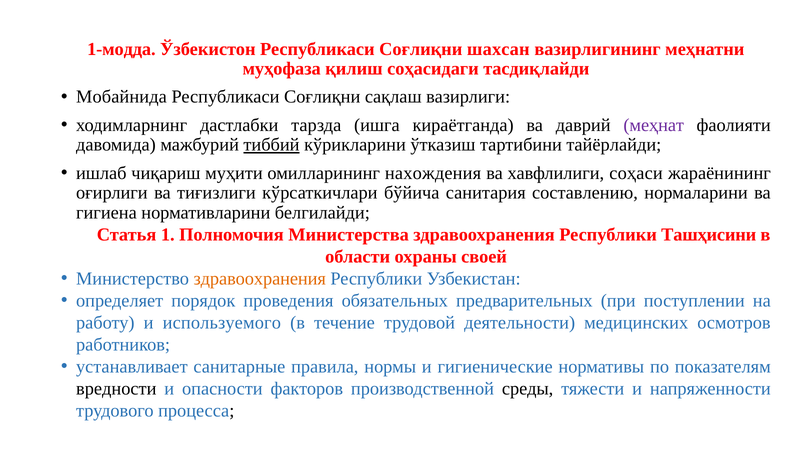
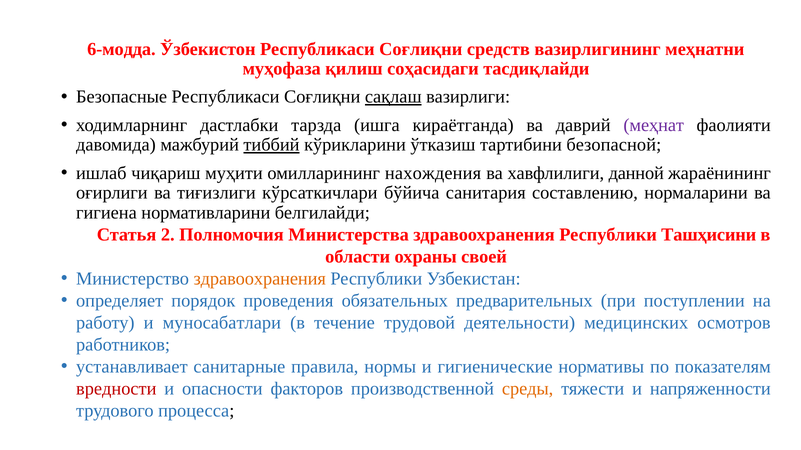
1-модда: 1-модда -> 6-модда
шахсан: шахсан -> средств
Мобайнида: Мобайнида -> Безопасные
сақлаш underline: none -> present
тайёрлайди: тайёрлайди -> безопасной
соҳаси: соҳаси -> данной
1: 1 -> 2
используемого: используемого -> муносабатлари
вредности colour: black -> red
среды colour: black -> orange
